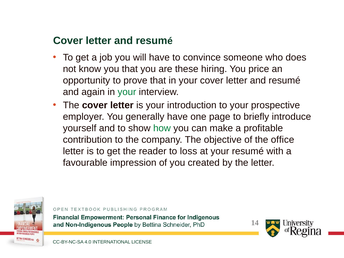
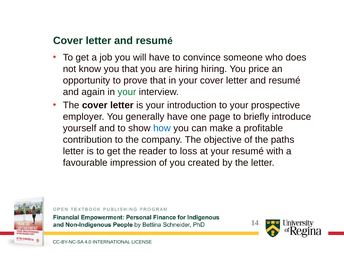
are these: these -> hiring
how colour: green -> blue
office: office -> paths
